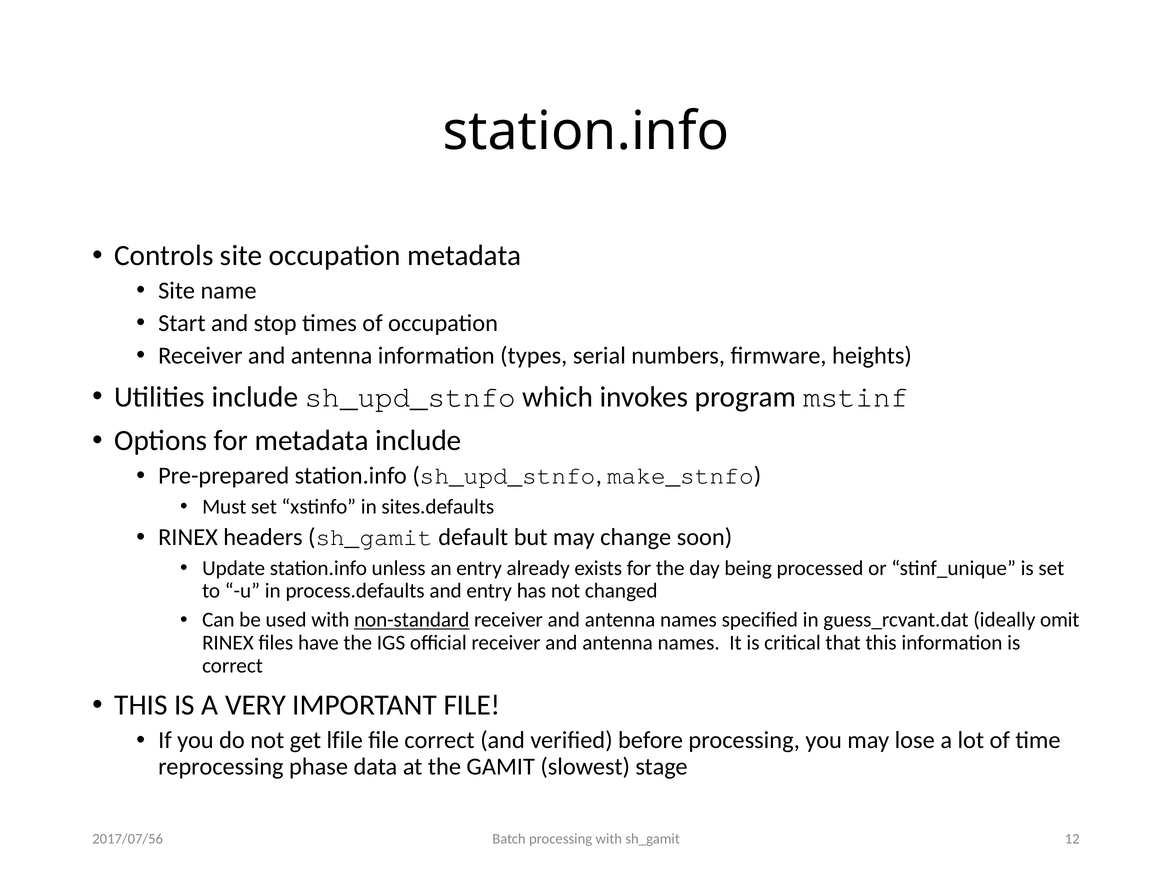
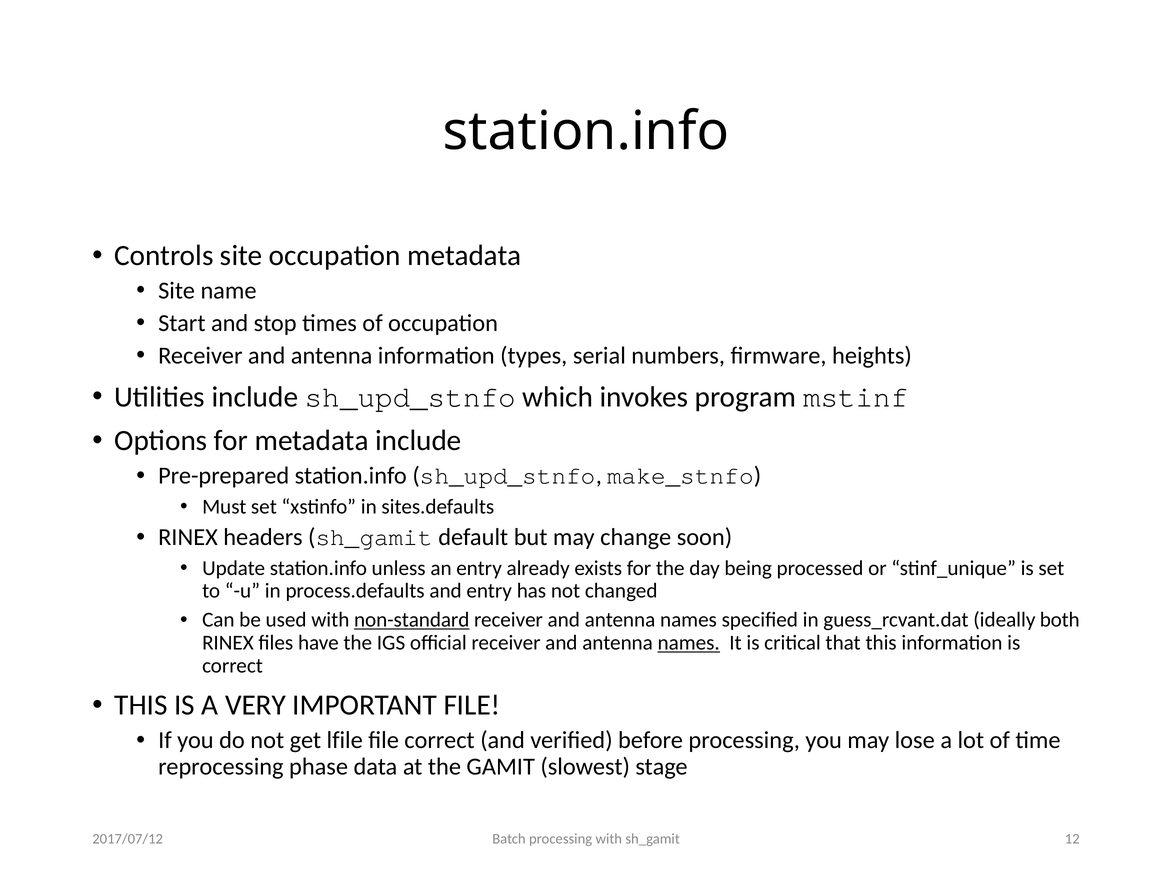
omit: omit -> both
names at (689, 643) underline: none -> present
2017/07/56: 2017/07/56 -> 2017/07/12
